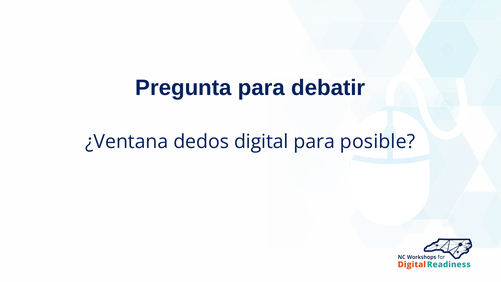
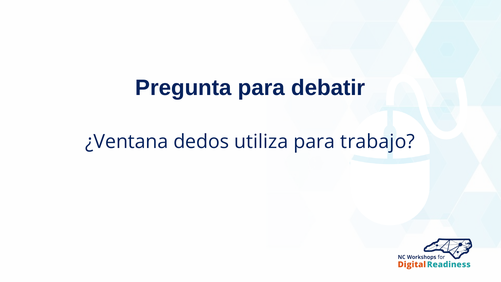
digital: digital -> utiliza
posible: posible -> trabajo
